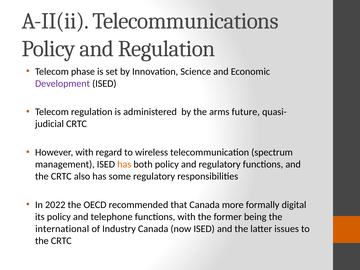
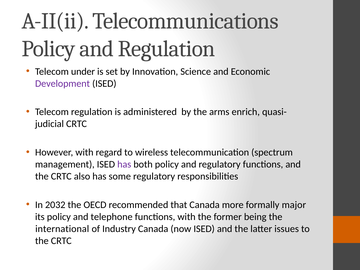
phase: phase -> under
future: future -> enrich
has at (124, 164) colour: orange -> purple
2022: 2022 -> 2032
digital: digital -> major
